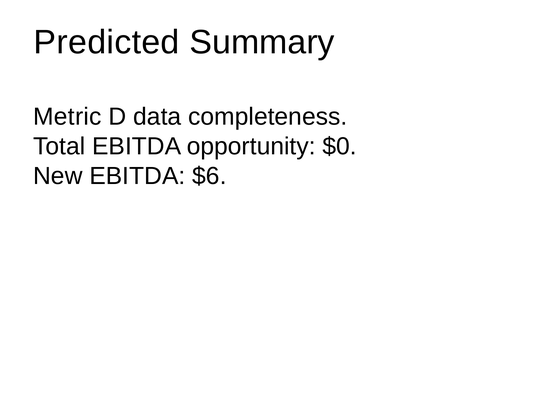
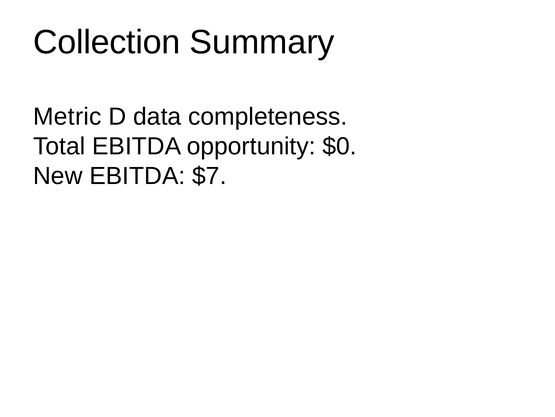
Predicted: Predicted -> Collection
$6: $6 -> $7
